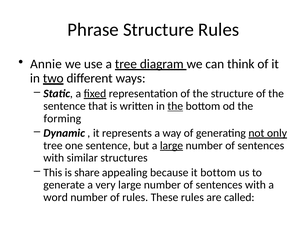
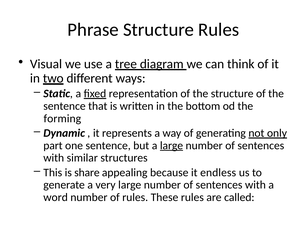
Annie: Annie -> Visual
the at (175, 106) underline: present -> none
tree at (53, 146): tree -> part
it bottom: bottom -> endless
